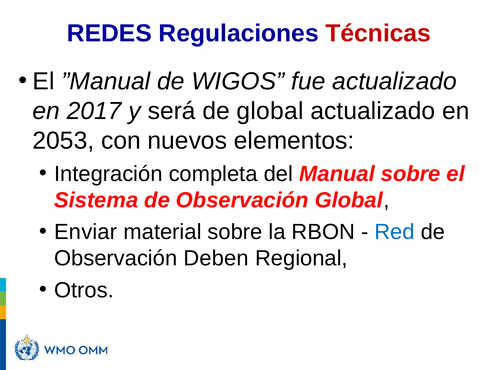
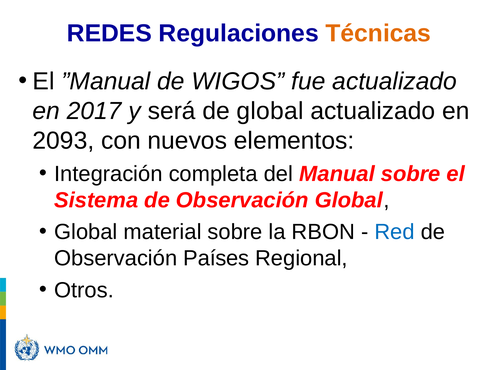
Técnicas colour: red -> orange
2053: 2053 -> 2093
Enviar at (86, 232): Enviar -> Global
Deben: Deben -> Países
